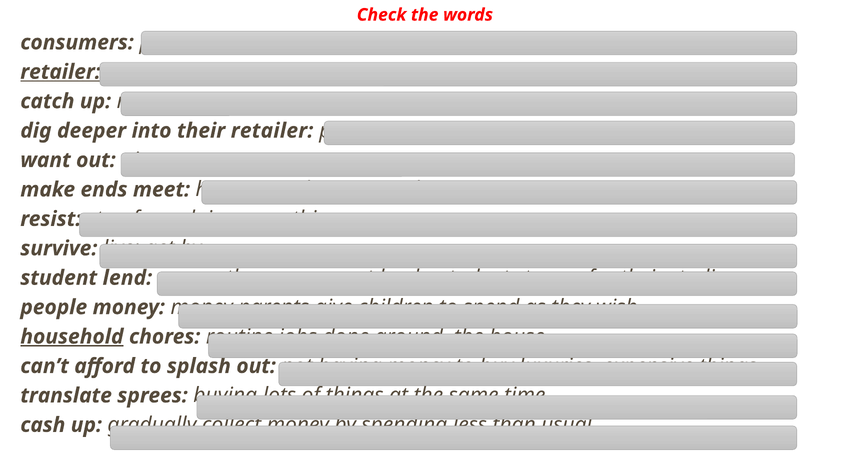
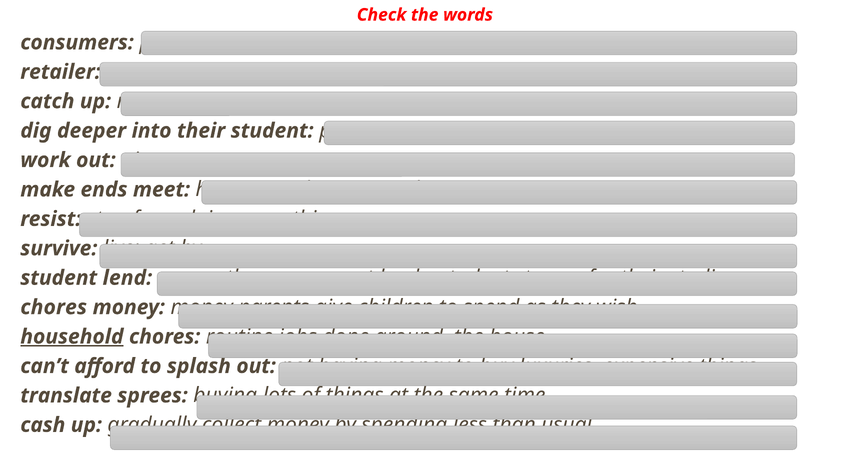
retailer at (61, 72) underline: present -> none
their retailer: retailer -> student
want: want -> work
people at (54, 308): people -> chores
